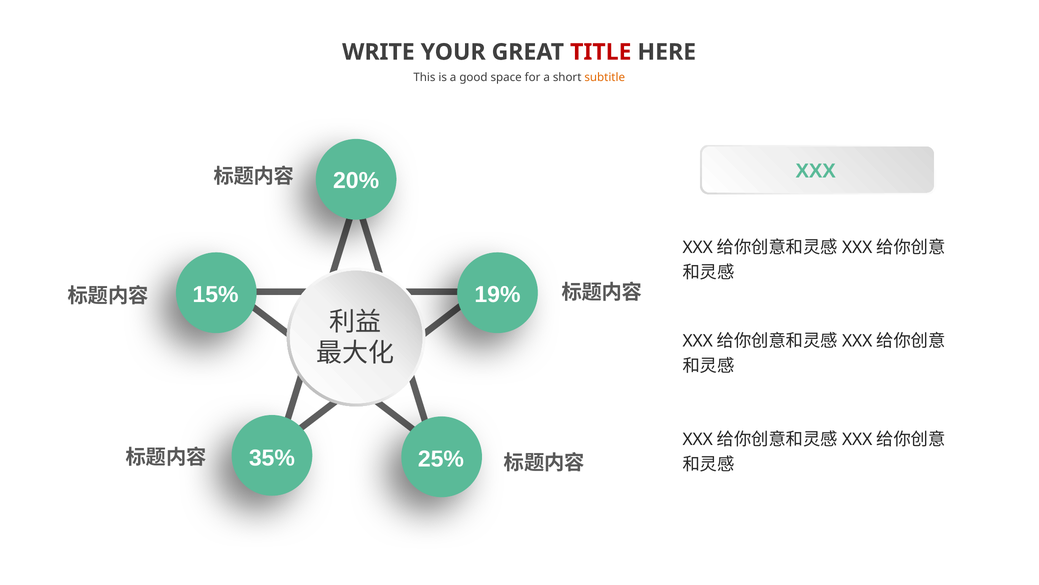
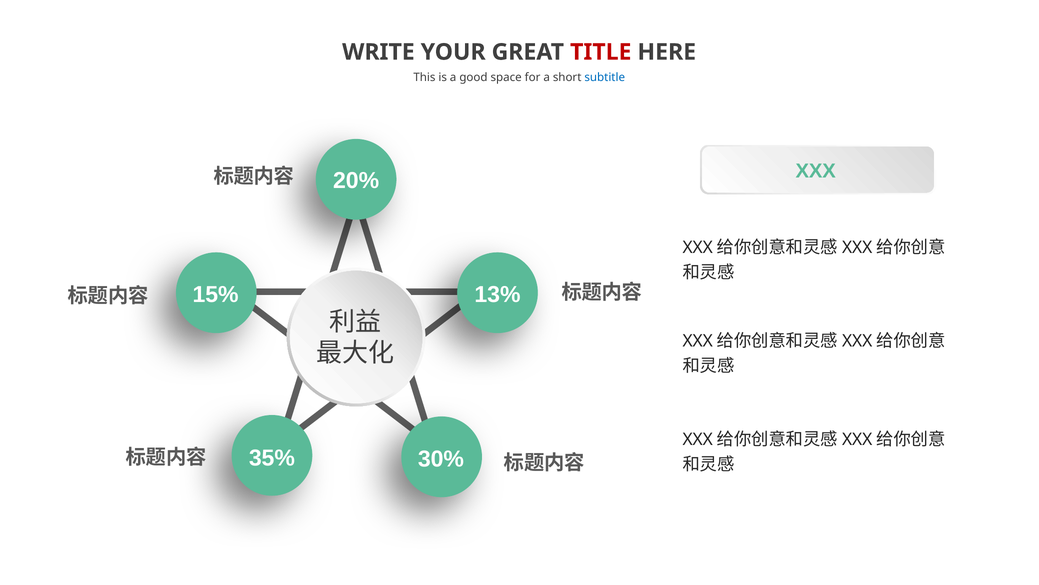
subtitle colour: orange -> blue
19%: 19% -> 13%
25%: 25% -> 30%
